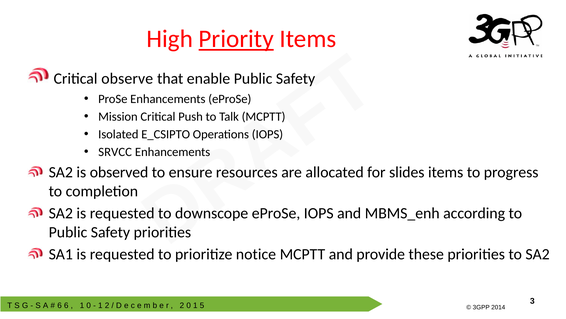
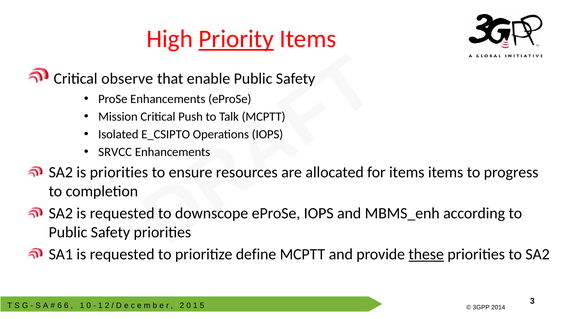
is observed: observed -> priorities
for slides: slides -> items
notice: notice -> define
these underline: none -> present
